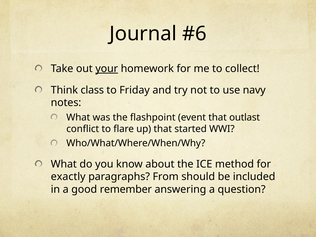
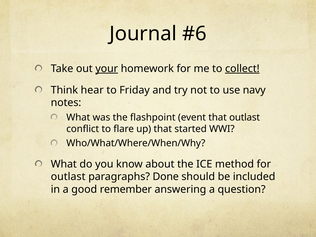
collect underline: none -> present
class: class -> hear
exactly at (68, 177): exactly -> outlast
From: From -> Done
